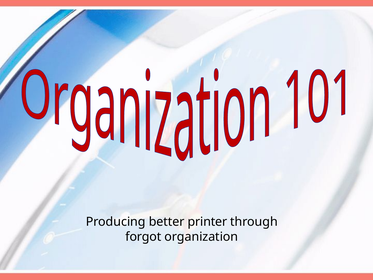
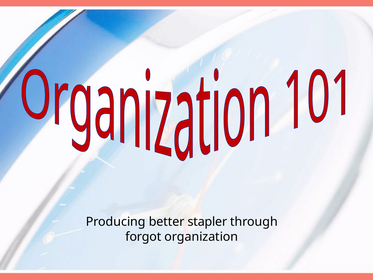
printer: printer -> stapler
